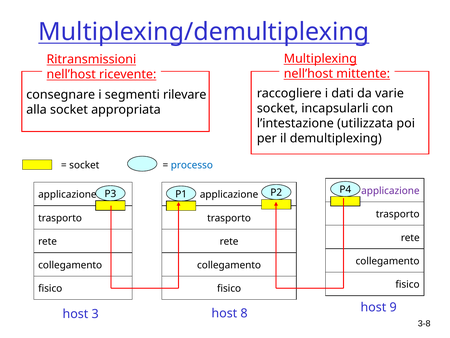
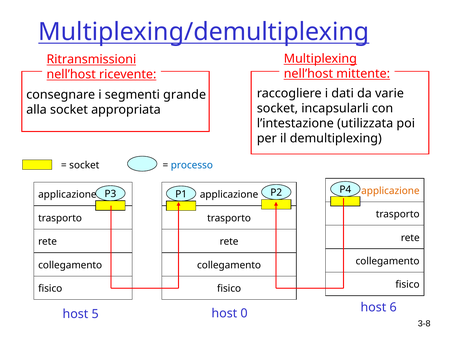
rilevare: rilevare -> grande
applicazione at (390, 190) colour: purple -> orange
3: 3 -> 5
8: 8 -> 0
9: 9 -> 6
